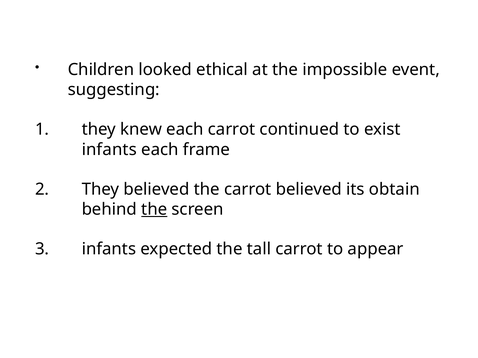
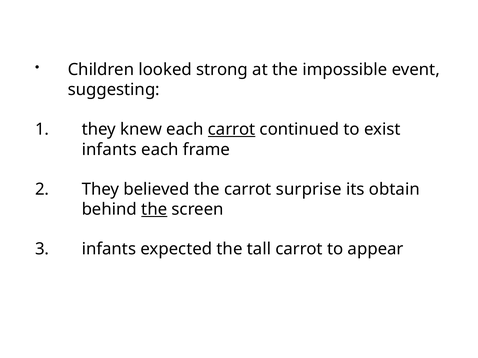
ethical: ethical -> strong
carrot at (232, 130) underline: none -> present
carrot believed: believed -> surprise
